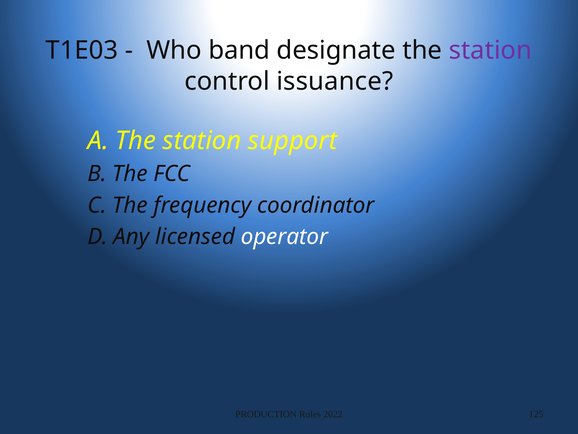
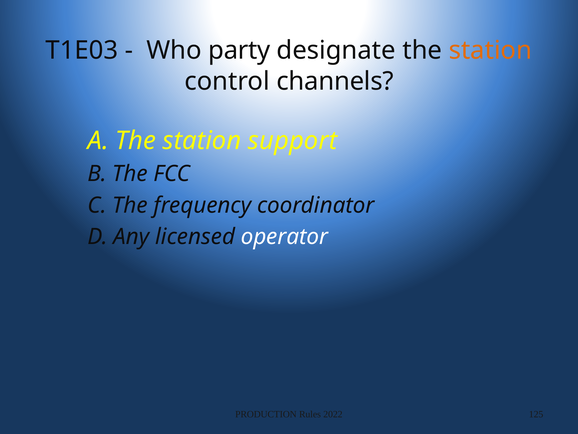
band: band -> party
station at (490, 50) colour: purple -> orange
issuance: issuance -> channels
